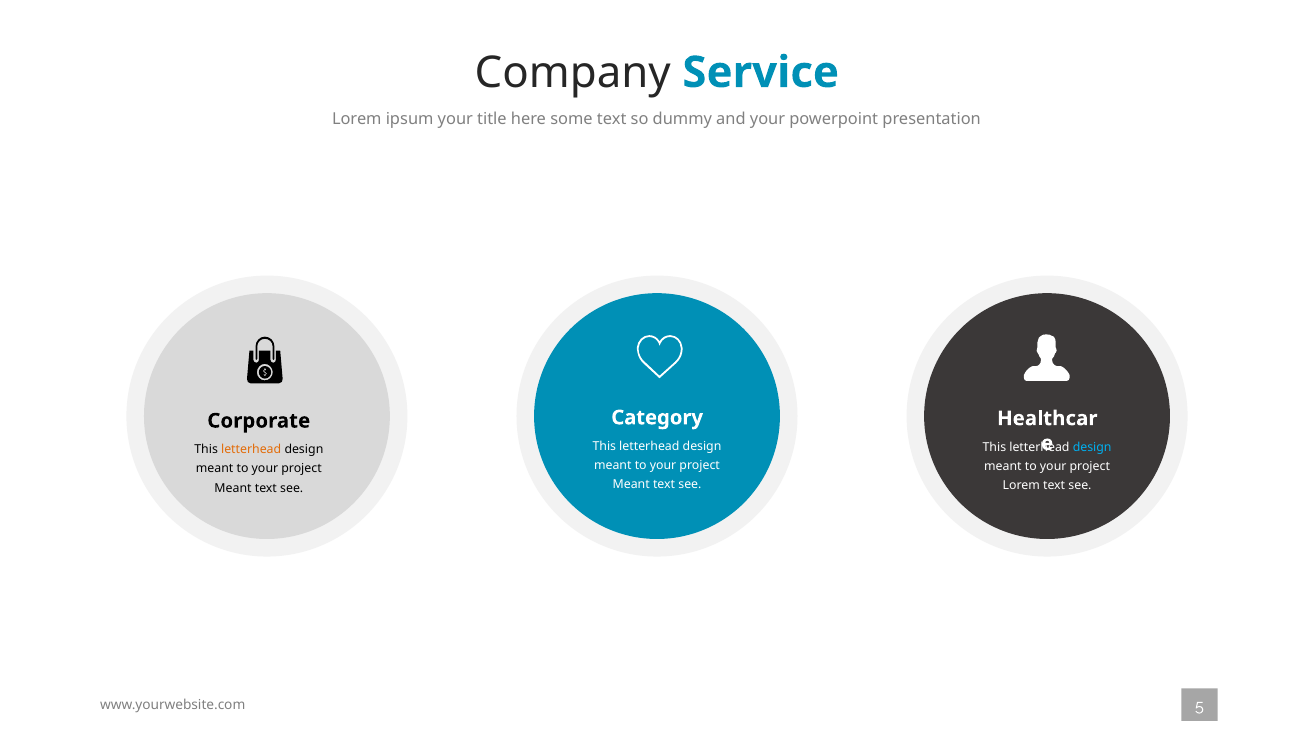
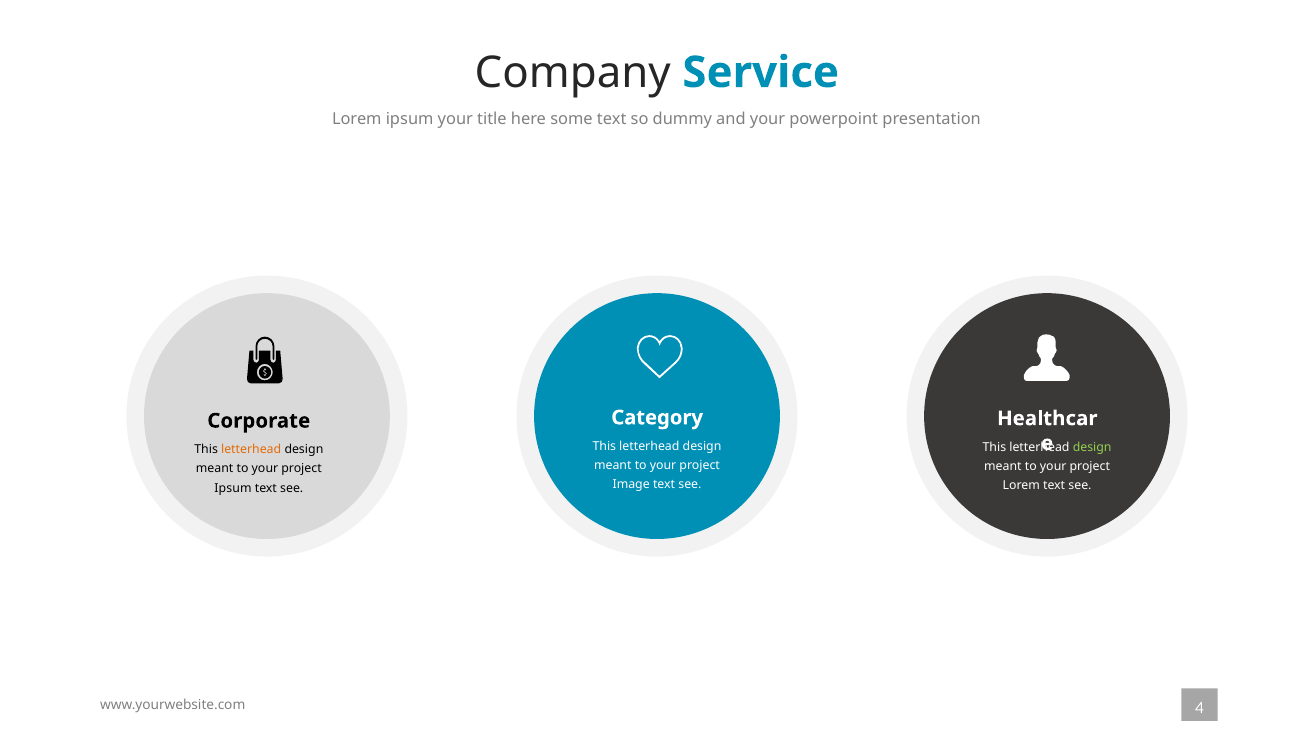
design at (1092, 447) colour: light blue -> light green
Meant at (631, 485): Meant -> Image
Meant at (233, 488): Meant -> Ipsum
5: 5 -> 4
